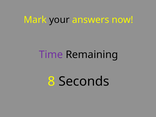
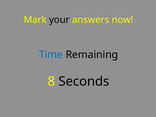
Time colour: purple -> blue
